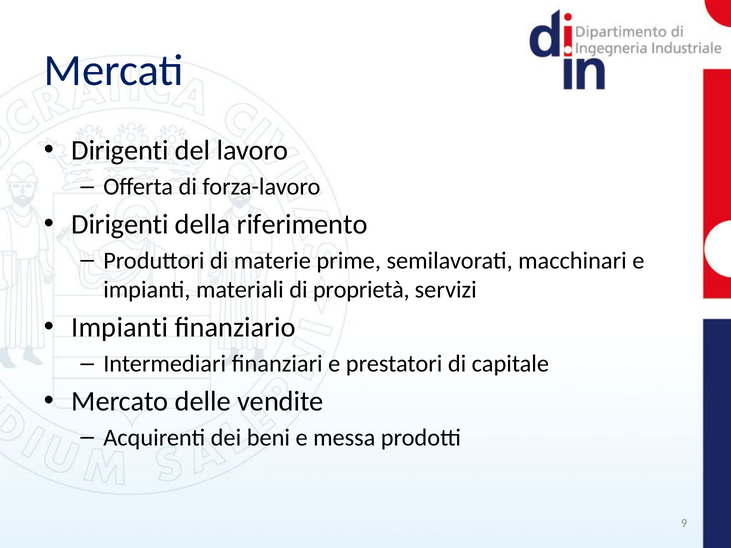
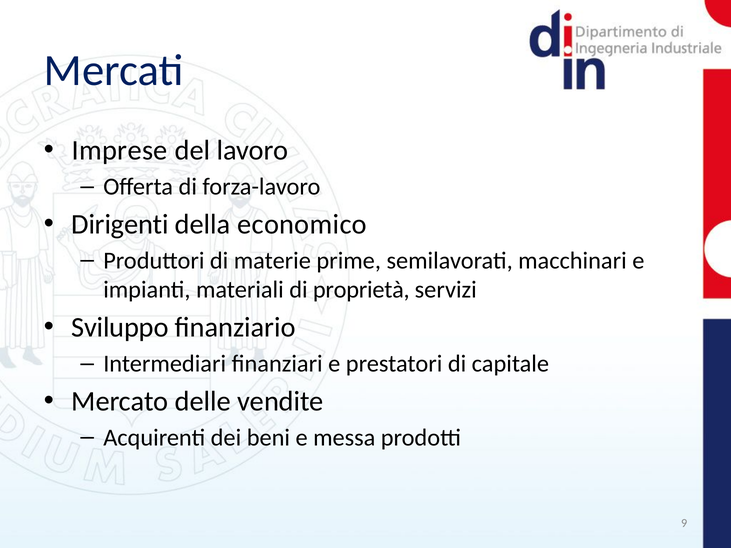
Dirigenti at (120, 151): Dirigenti -> Imprese
riferimento: riferimento -> economico
Impianti at (120, 328): Impianti -> Sviluppo
